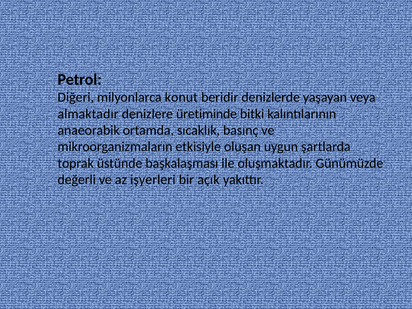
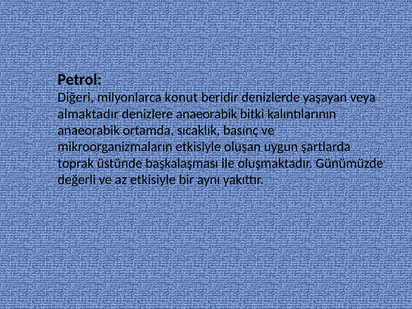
denizlere üretiminde: üretiminde -> anaeorabik
az işyerleri: işyerleri -> etkisiyle
açık: açık -> aynı
